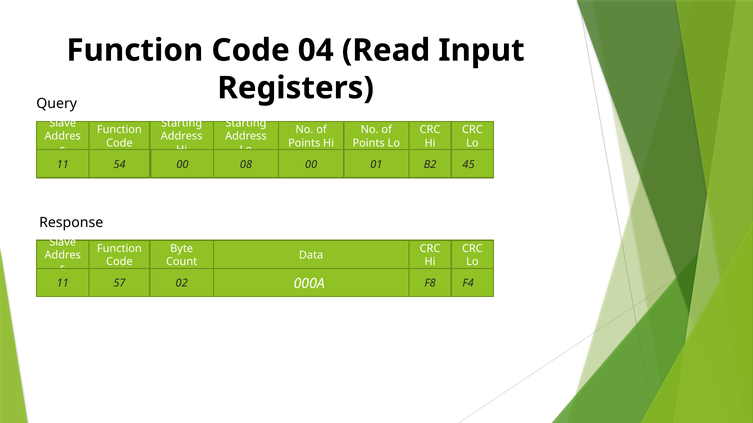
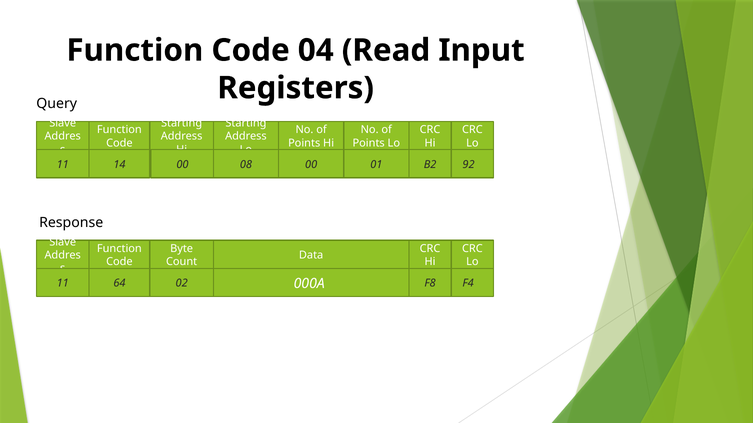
54: 54 -> 14
45: 45 -> 92
57: 57 -> 64
